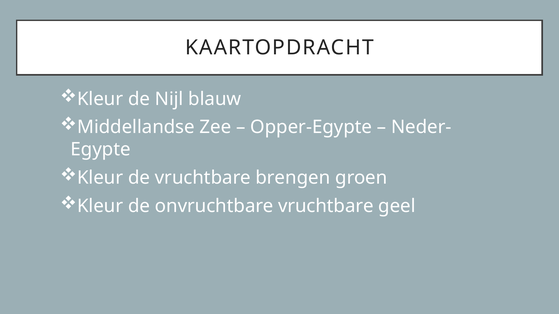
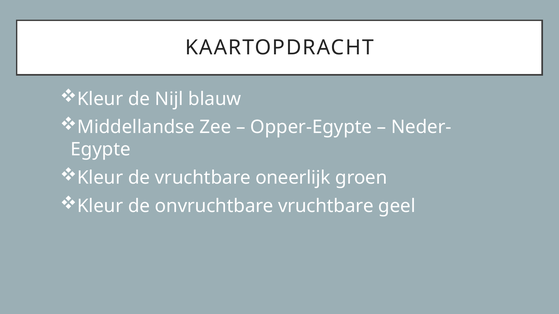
brengen: brengen -> oneerlijk
